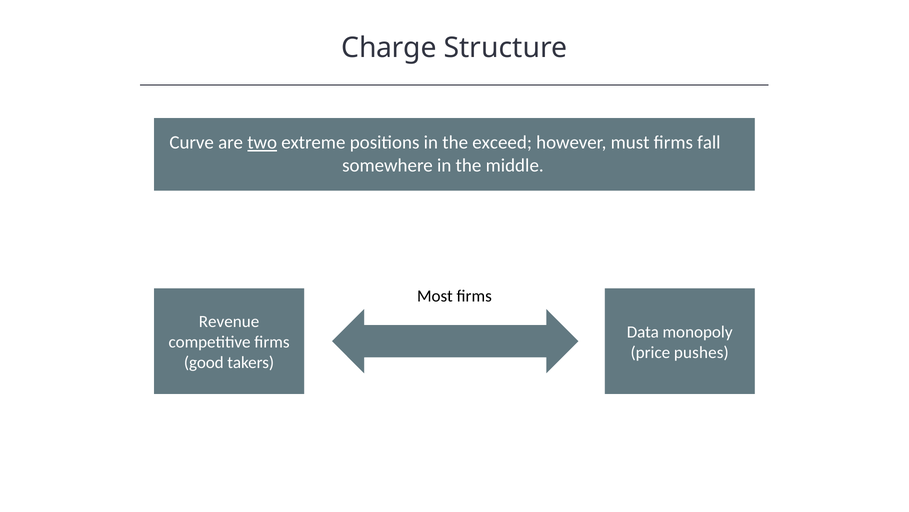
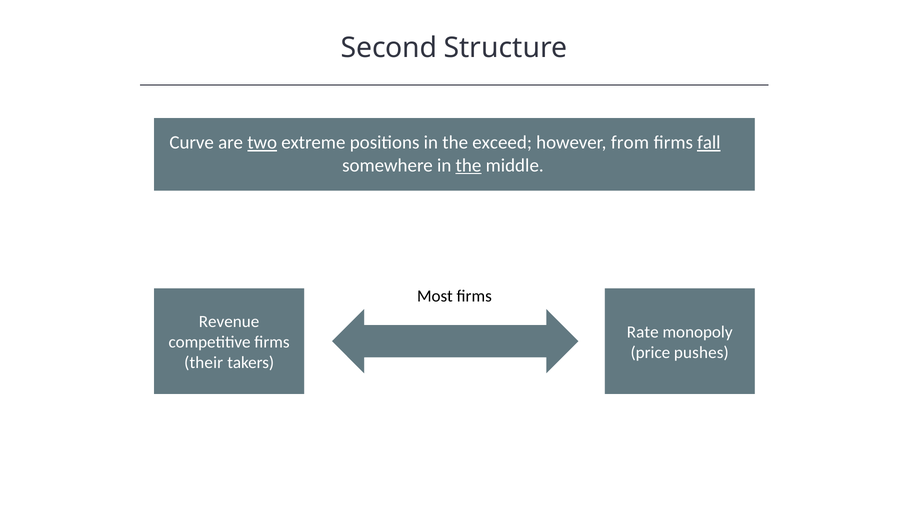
Charge: Charge -> Second
must: must -> from
fall underline: none -> present
the at (468, 165) underline: none -> present
Data: Data -> Rate
good: good -> their
